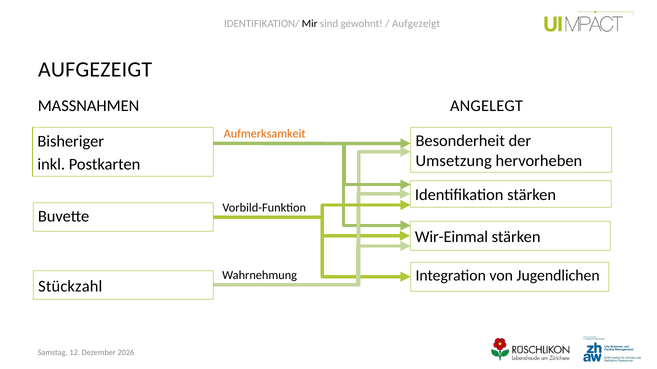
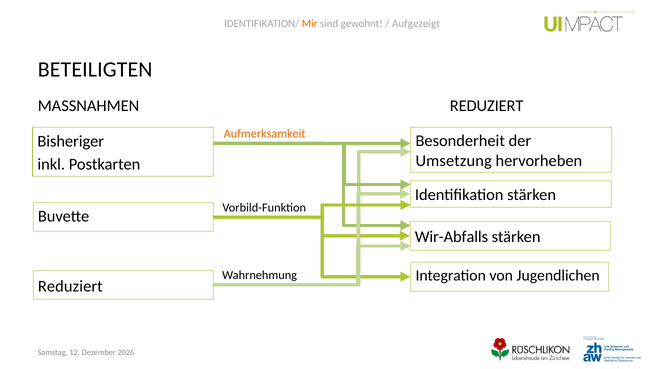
Mir colour: black -> orange
AUFGEZEIGT at (95, 70): AUFGEZEIGT -> BETEILIGTEN
ANGELEGT at (487, 106): ANGELEGT -> REDUZIERT
Wir-Einmal: Wir-Einmal -> Wir-Abfalls
Stückzahl at (70, 287): Stückzahl -> Reduziert
